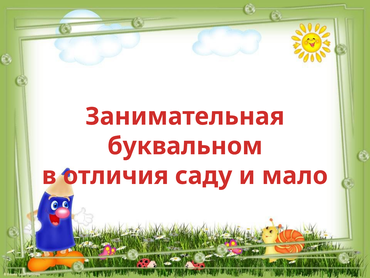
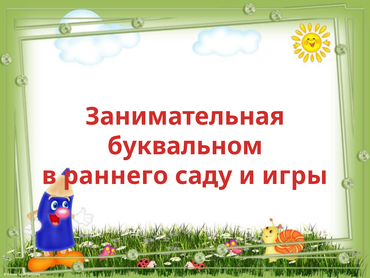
отличия: отличия -> раннего
мало: мало -> игры
